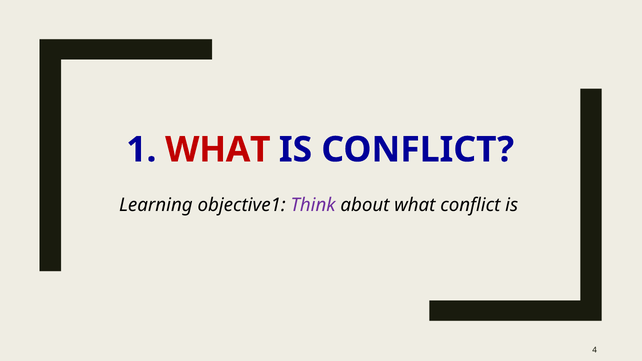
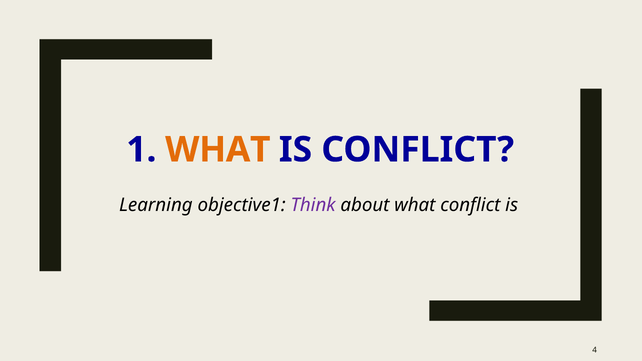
WHAT at (218, 150) colour: red -> orange
